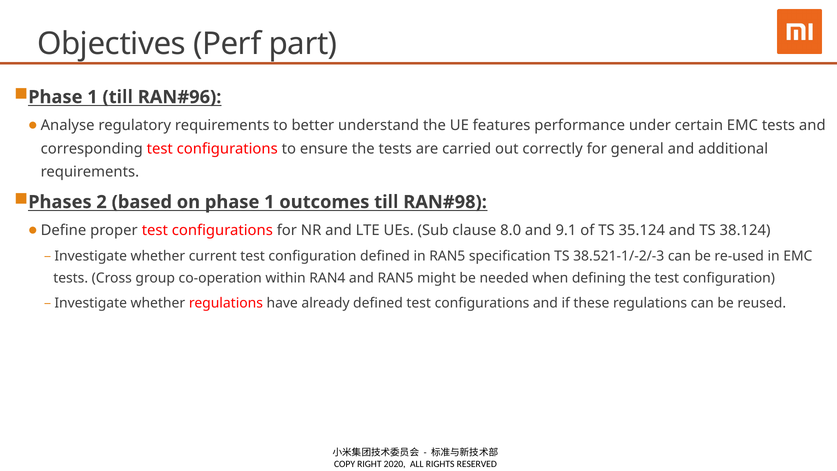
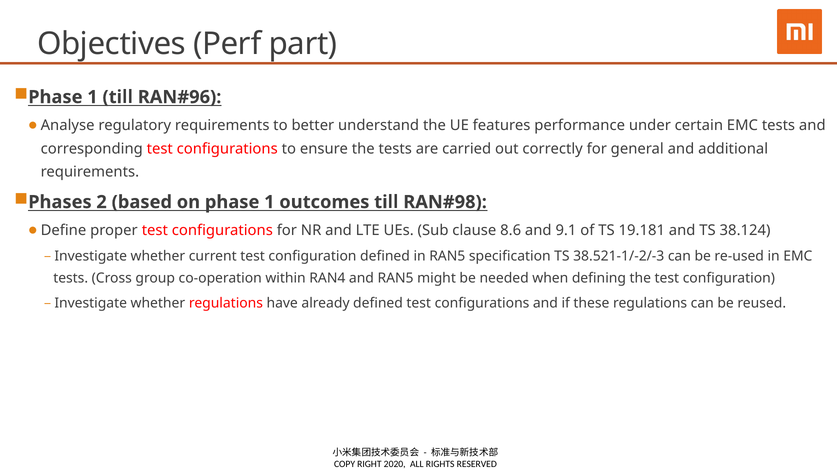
8.0: 8.0 -> 8.6
35.124: 35.124 -> 19.181
